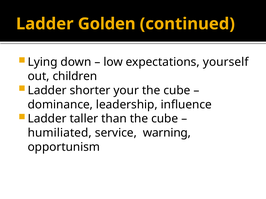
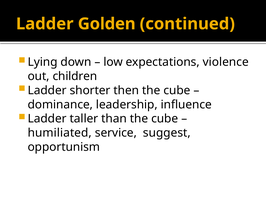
yourself: yourself -> violence
your: your -> then
warning: warning -> suggest
